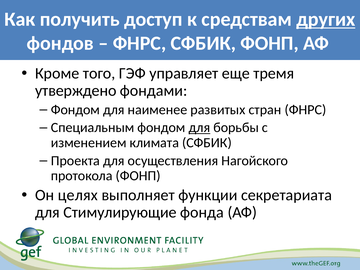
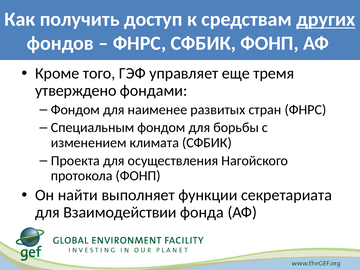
для at (199, 128) underline: present -> none
целях: целях -> найти
Стимулирующие: Стимулирующие -> Взаимодействии
